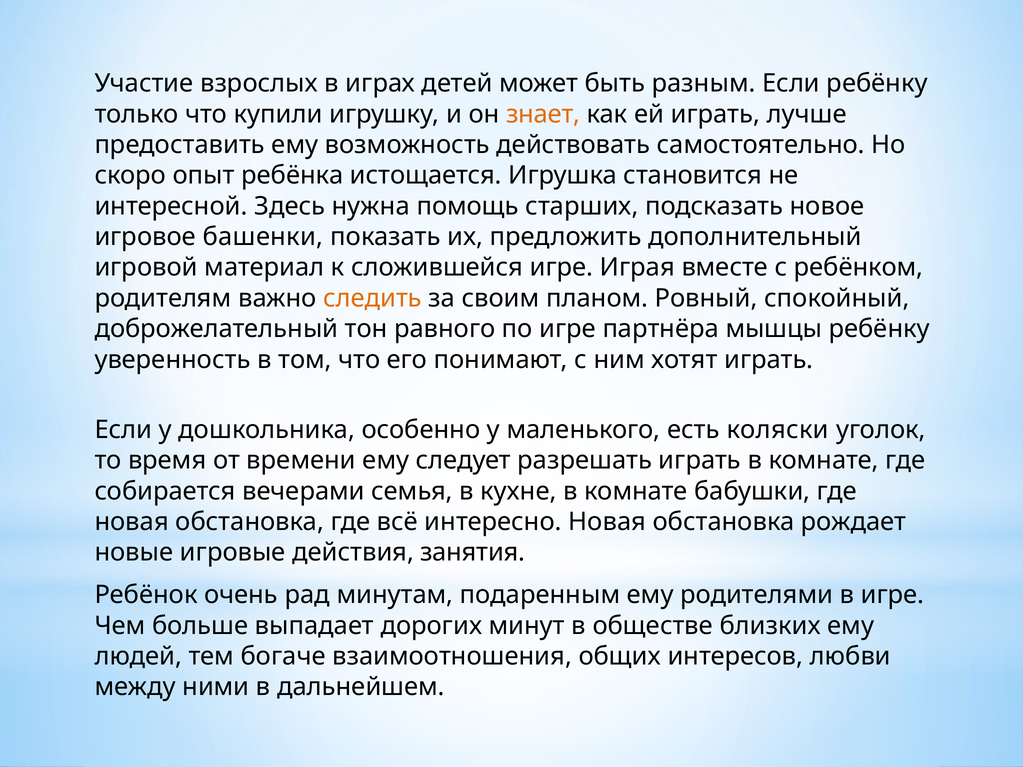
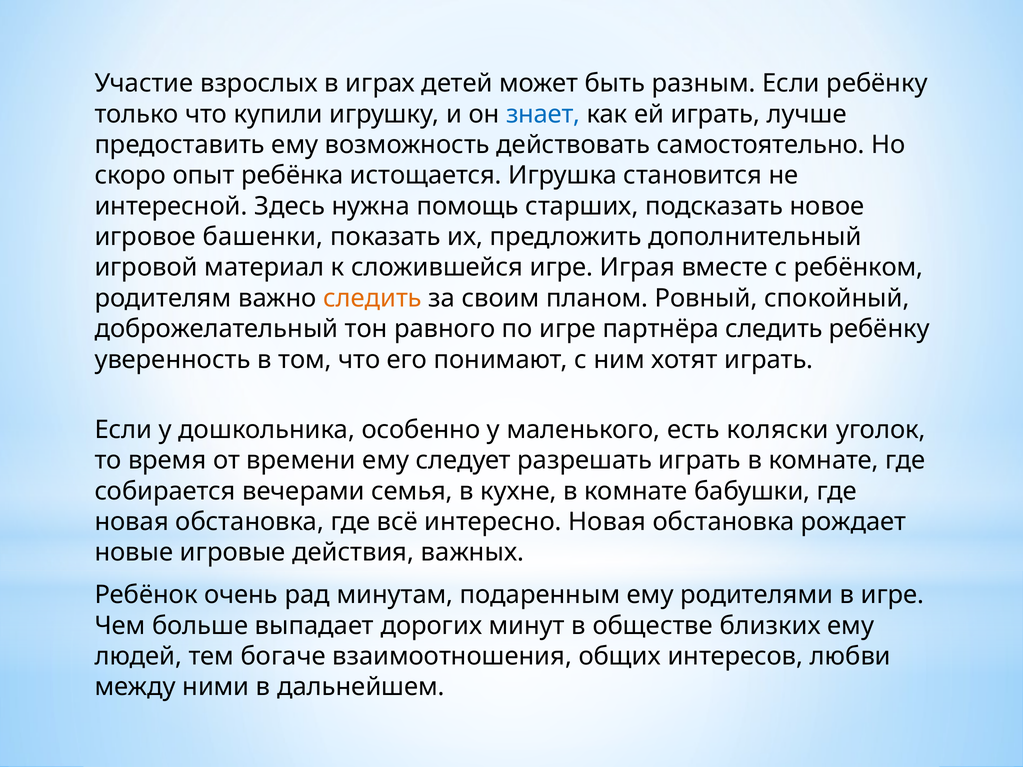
знает colour: orange -> blue
партнёра мышцы: мышцы -> следить
занятия: занятия -> важных
